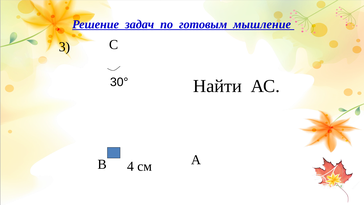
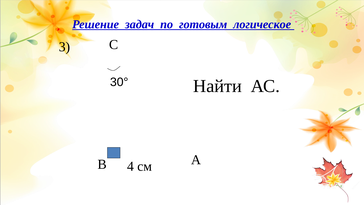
мышление: мышление -> логическое
